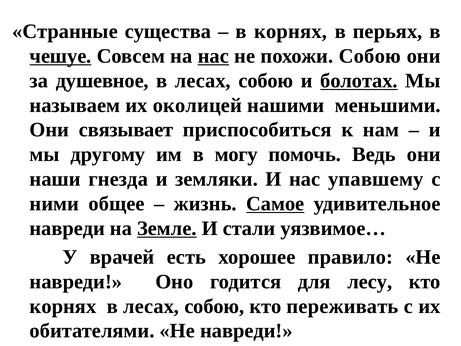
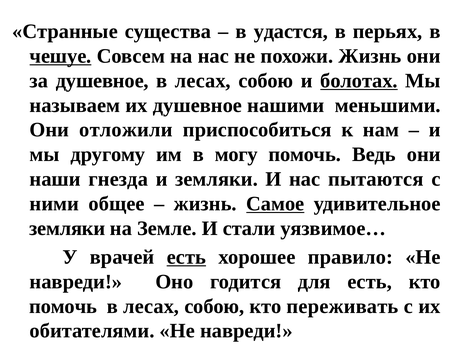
в корнях: корнях -> удастся
нас at (213, 56) underline: present -> none
похожи Собою: Собою -> Жизнь
их околицей: околицей -> душевное
связывает: связывает -> отложили
упавшему: упавшему -> пытаются
навреди at (67, 228): навреди -> земляки
Земле underline: present -> none
есть at (186, 257) underline: none -> present
для лесу: лесу -> есть
корнях at (63, 306): корнях -> помочь
